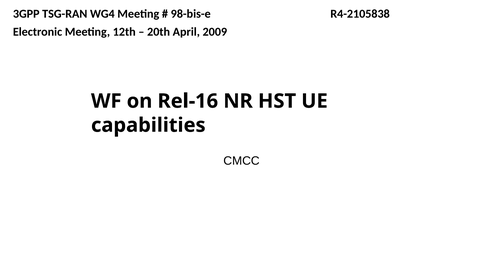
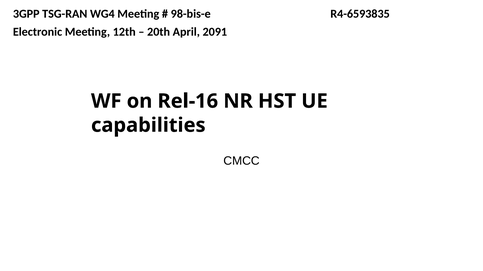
R4-2105838: R4-2105838 -> R4-6593835
2009: 2009 -> 2091
